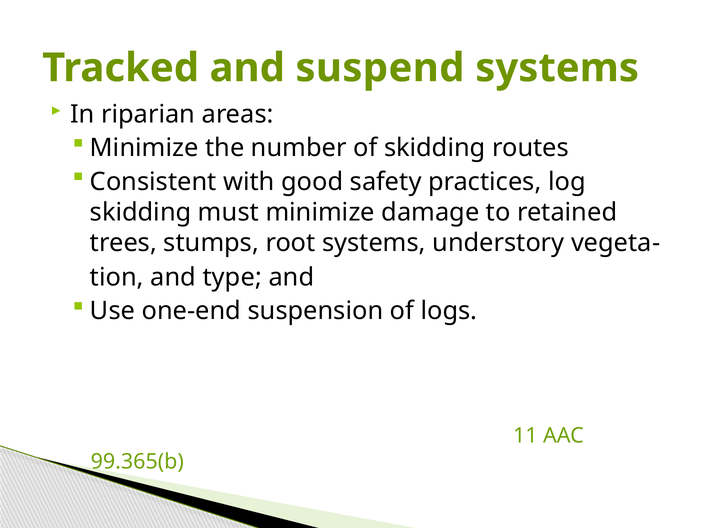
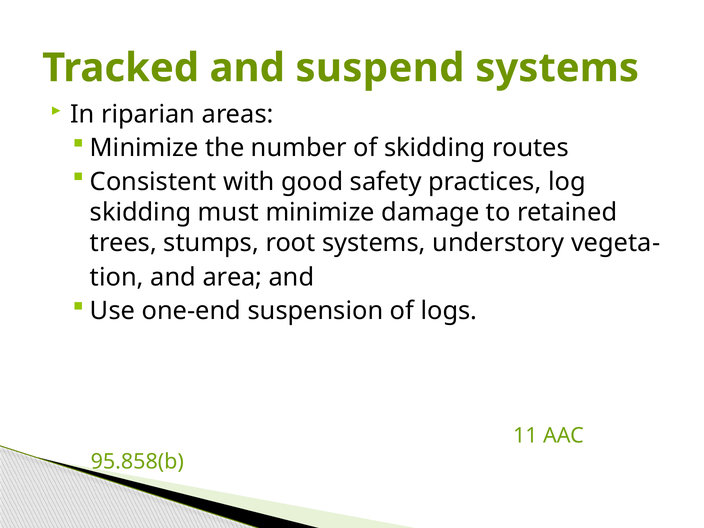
type: type -> area
99.365(b: 99.365(b -> 95.858(b
